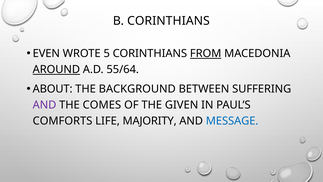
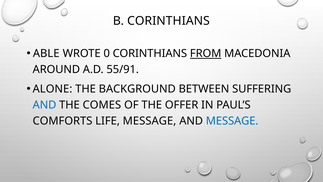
EVEN: EVEN -> ABLE
5: 5 -> 0
AROUND underline: present -> none
55/64: 55/64 -> 55/91
ABOUT: ABOUT -> ALONE
AND at (44, 105) colour: purple -> blue
GIVEN: GIVEN -> OFFER
LIFE MAJORITY: MAJORITY -> MESSAGE
